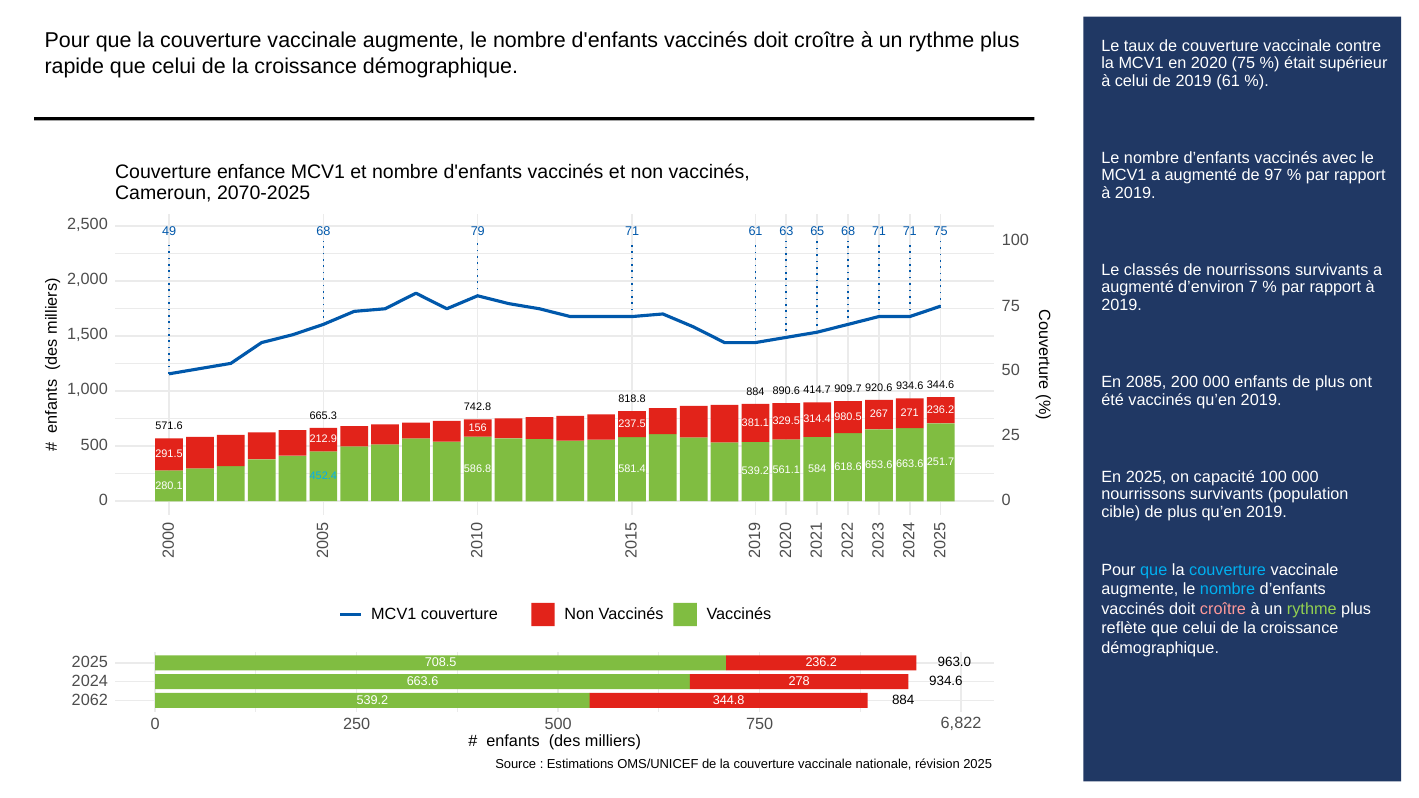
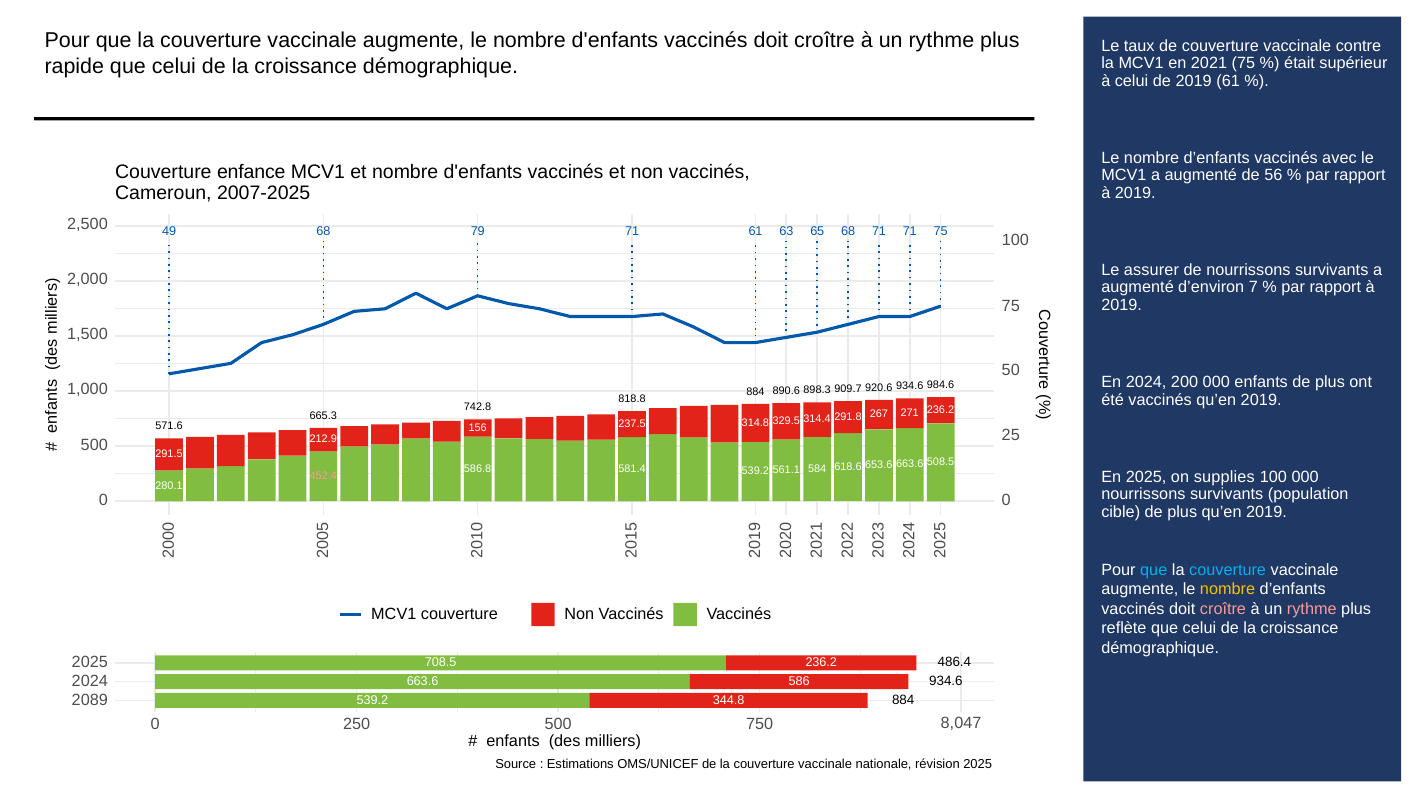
2020: 2020 -> 2021
97: 97 -> 56
2070-2025: 2070-2025 -> 2007-2025
classés: classés -> assurer
En 2085: 2085 -> 2024
414.7: 414.7 -> 898.3
344.6: 344.6 -> 984.6
980.5: 980.5 -> 291.8
381.1: 381.1 -> 314.8
251.7: 251.7 -> 508.5
capacité: capacité -> supplies
452.4 colour: light blue -> pink
nombre at (1228, 590) colour: light blue -> yellow
rythme at (1312, 609) colour: light green -> pink
963.0: 963.0 -> 486.4
278: 278 -> 586
2062: 2062 -> 2089
6,822: 6,822 -> 8,047
